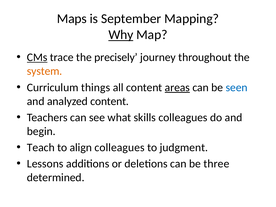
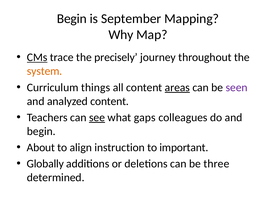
Maps at (72, 19): Maps -> Begin
Why underline: present -> none
seen colour: blue -> purple
see underline: none -> present
skills: skills -> gaps
Teach: Teach -> About
align colleagues: colleagues -> instruction
judgment: judgment -> important
Lessons: Lessons -> Globally
